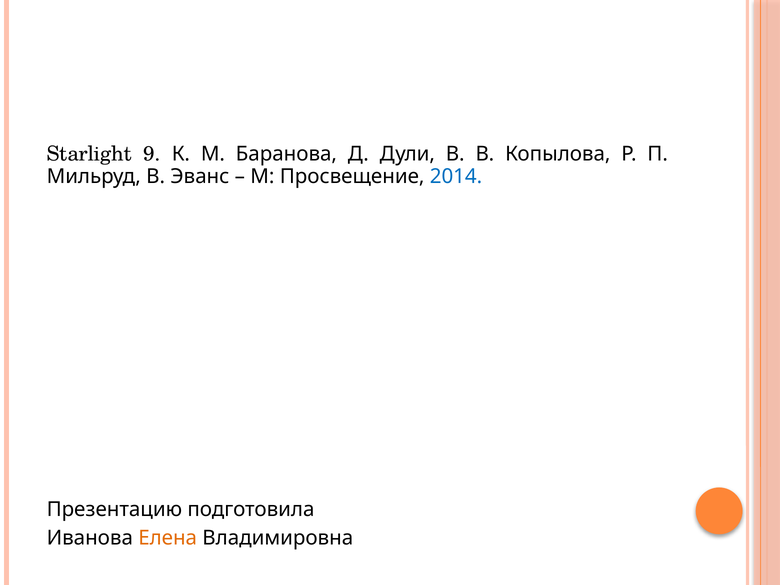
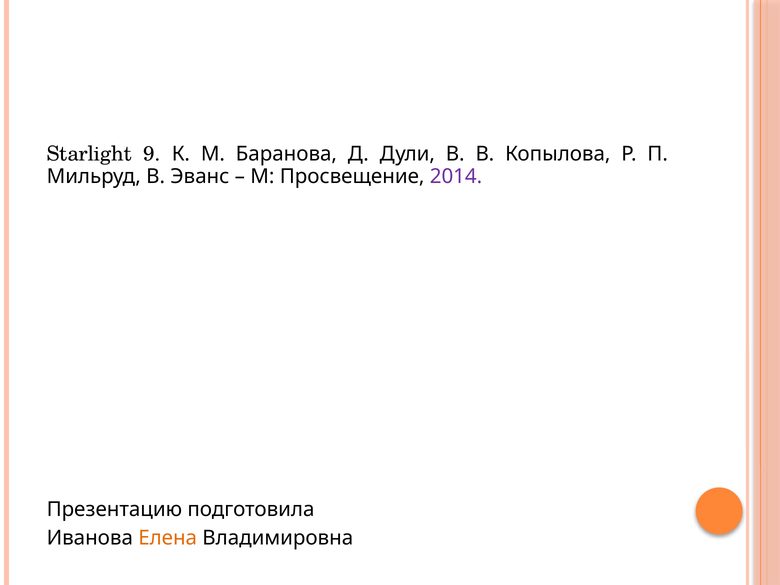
2014 colour: blue -> purple
